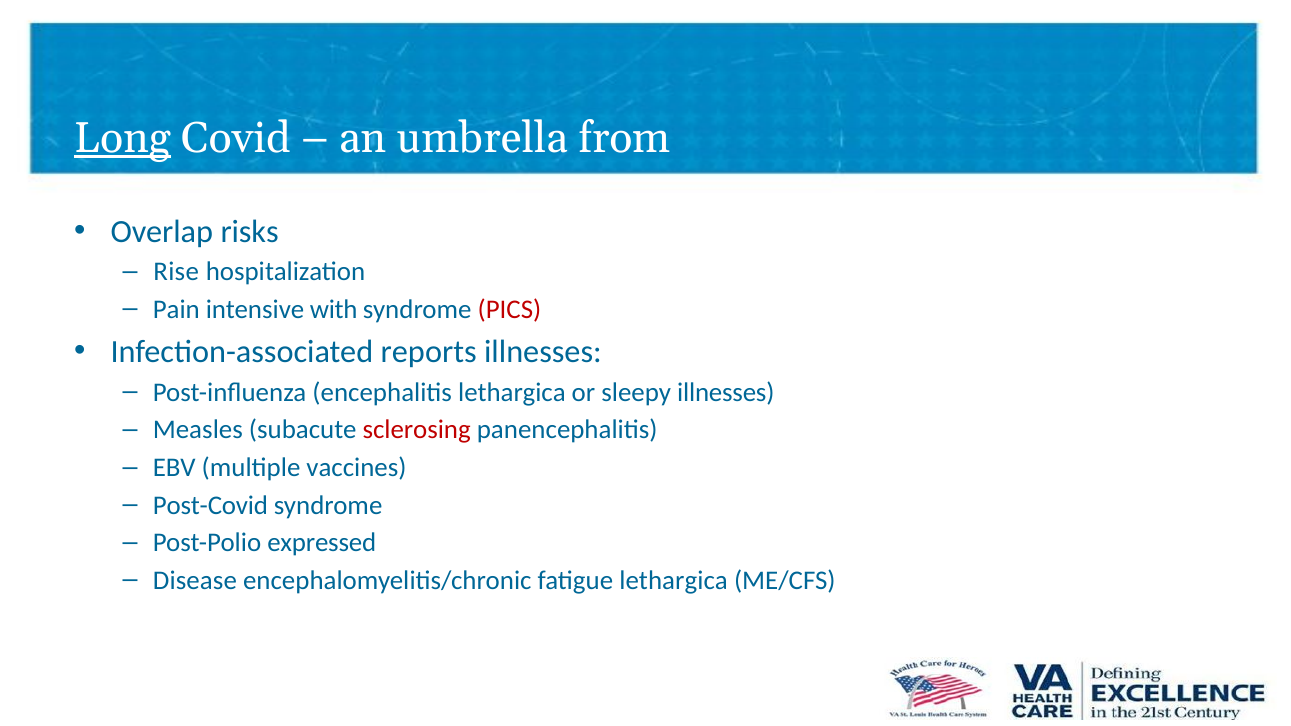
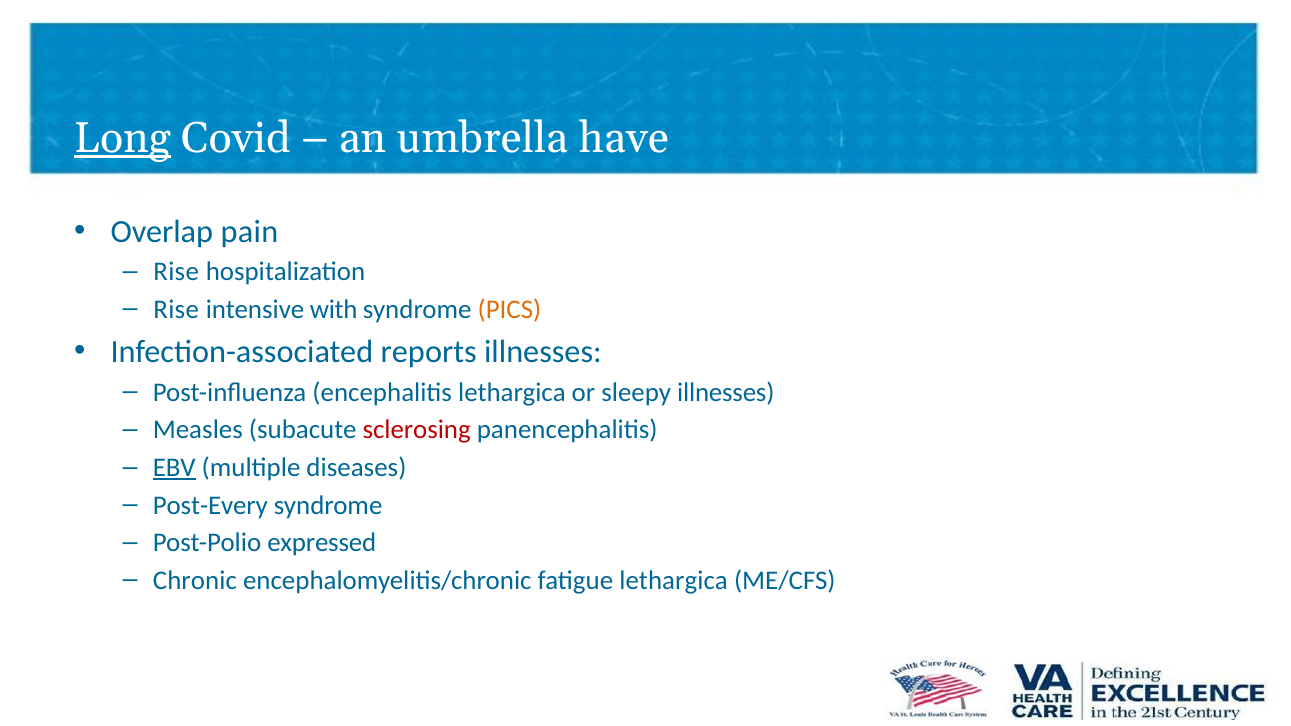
from: from -> have
risks: risks -> pain
Pain at (176, 310): Pain -> Rise
PICS colour: red -> orange
EBV underline: none -> present
vaccines: vaccines -> diseases
Post-Covid: Post-Covid -> Post-Every
Disease: Disease -> Chronic
